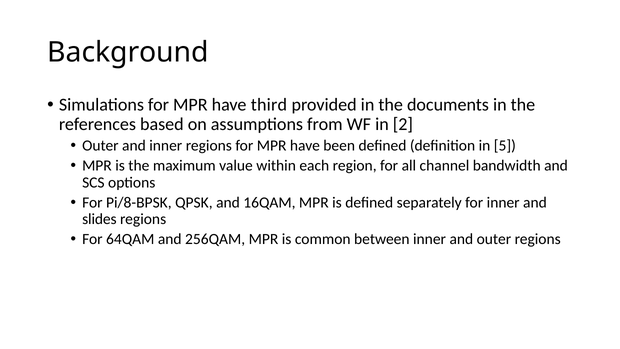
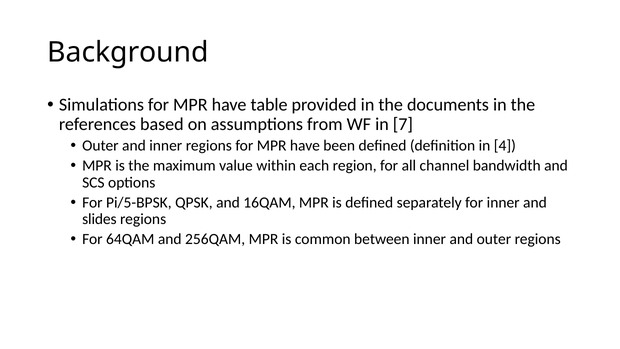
third: third -> table
2: 2 -> 7
5: 5 -> 4
Pi/8-BPSK: Pi/8-BPSK -> Pi/5-BPSK
